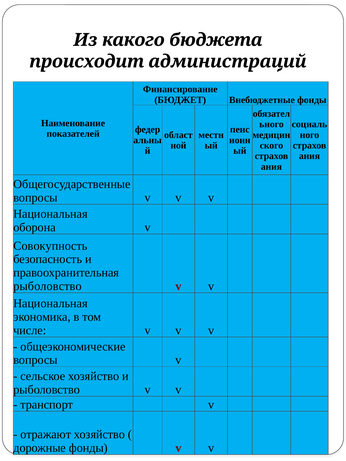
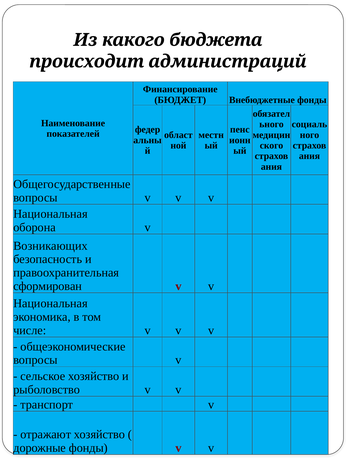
Совокупность: Совокупность -> Возникающих
рыболовство at (48, 286): рыболовство -> сформирован
